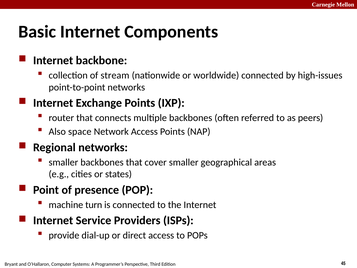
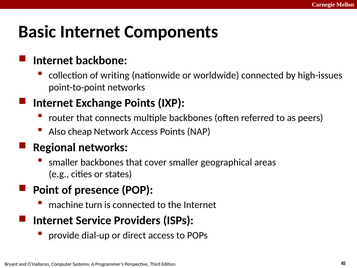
stream: stream -> writing
space: space -> cheap
